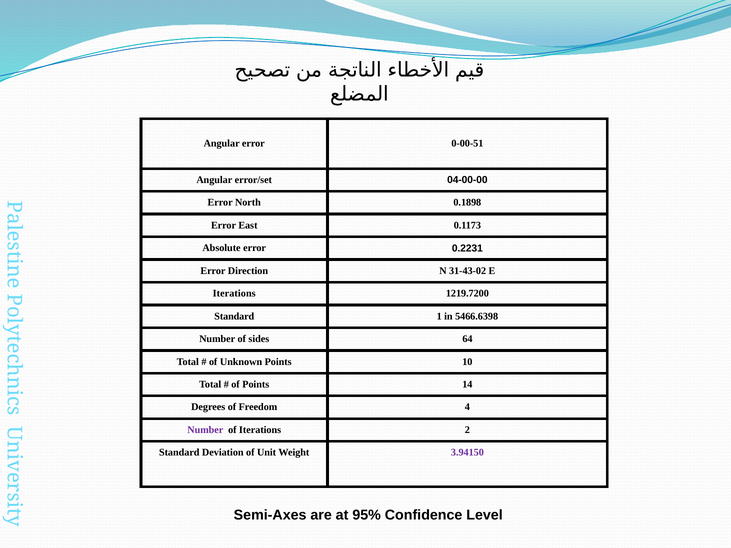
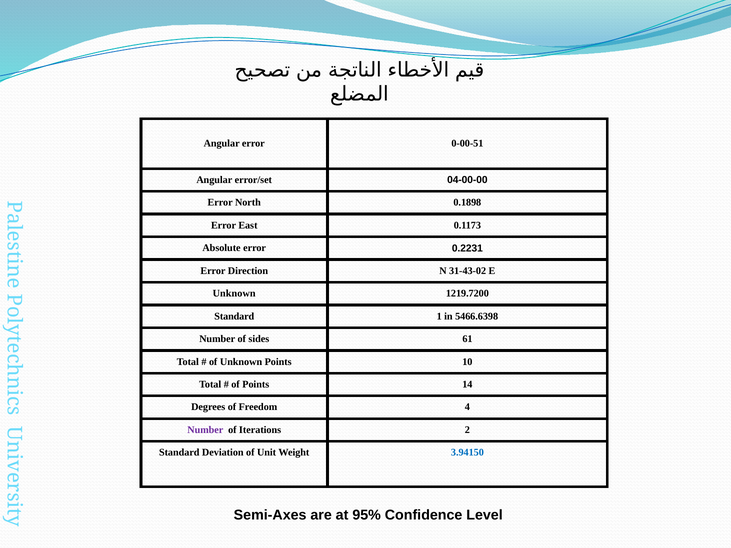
Iterations at (234, 294): Iterations -> Unknown
64: 64 -> 61
3.94150 colour: purple -> blue
